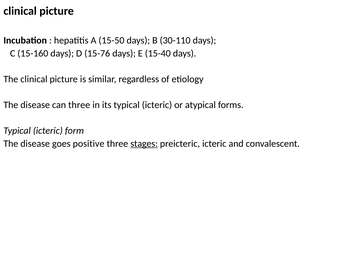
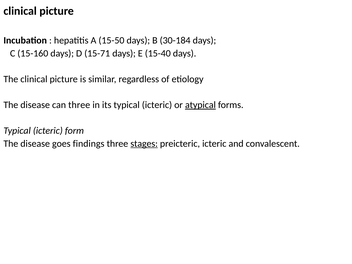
30-110: 30-110 -> 30-184
15-76: 15-76 -> 15-71
atypical underline: none -> present
positive: positive -> findings
